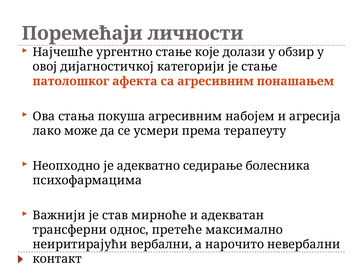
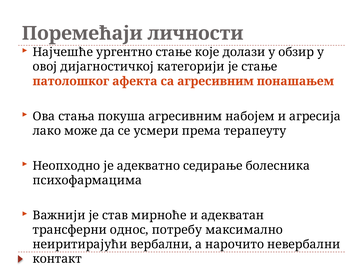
претеће: претеће -> потребу
